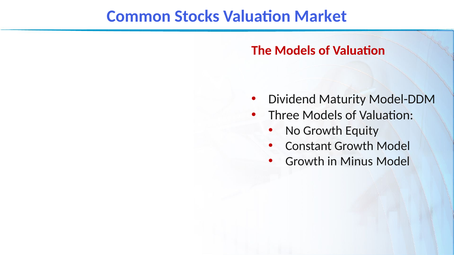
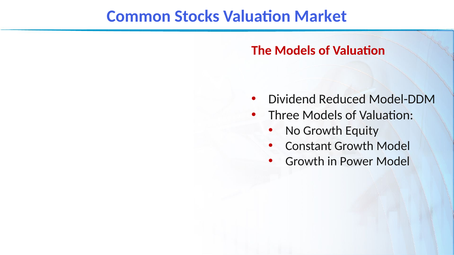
Maturity: Maturity -> Reduced
Minus: Minus -> Power
